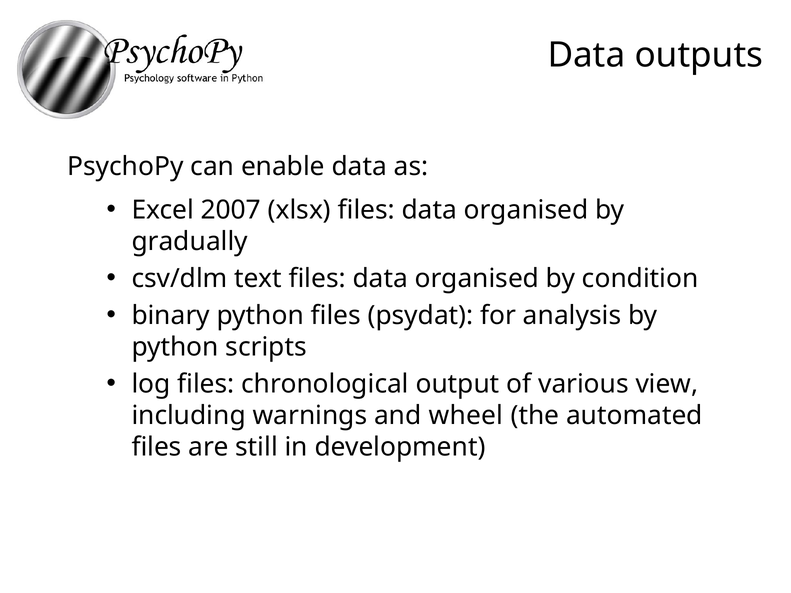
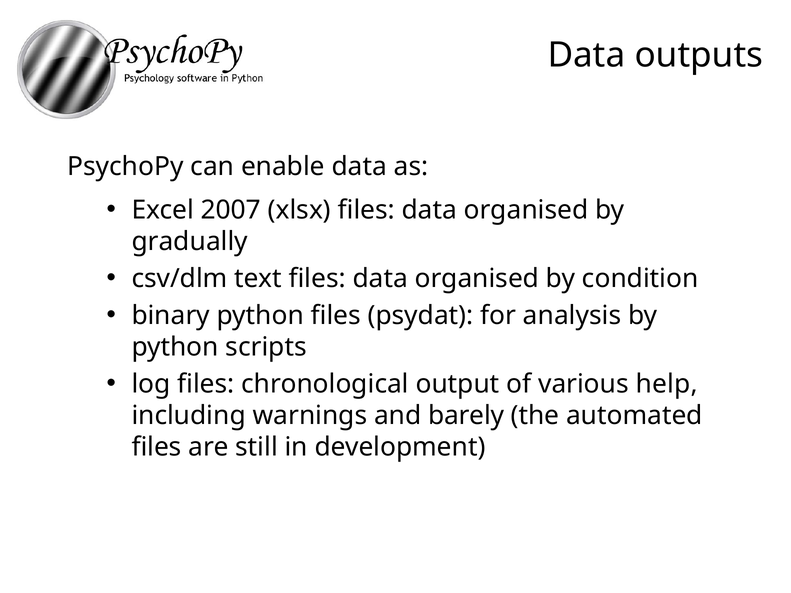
view: view -> help
wheel: wheel -> barely
